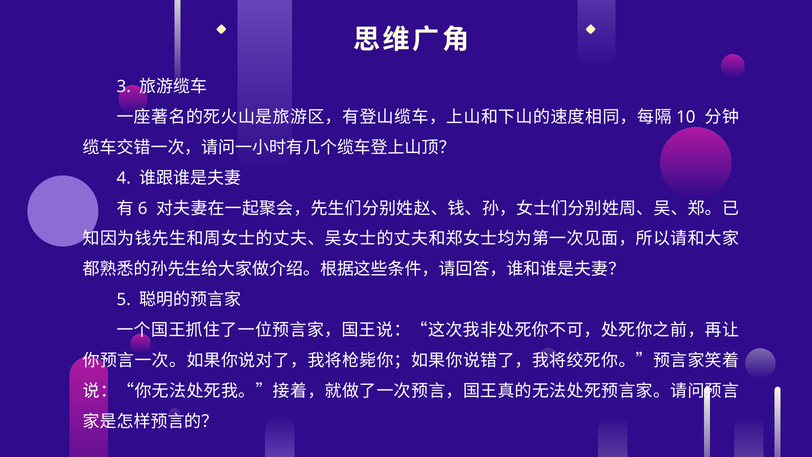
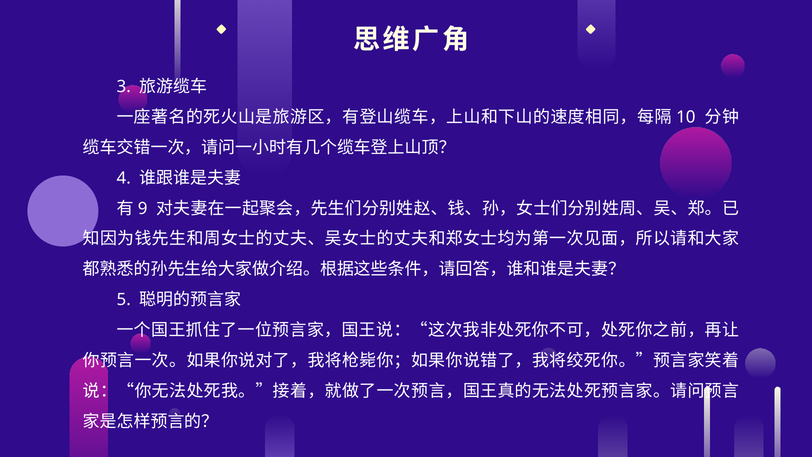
6: 6 -> 9
